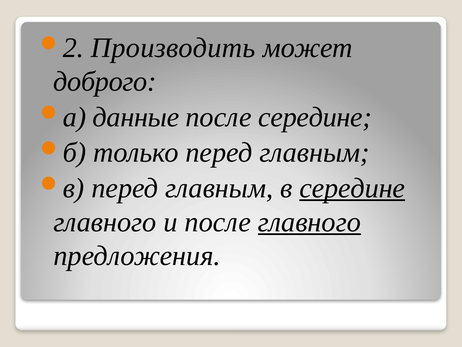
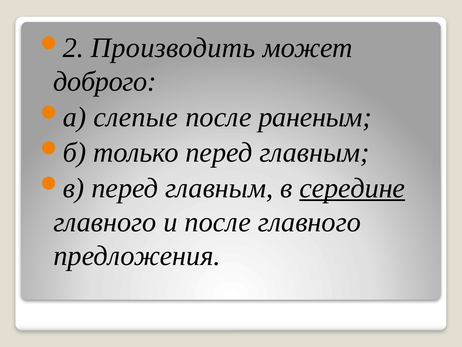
данные: данные -> слепые
после середине: середине -> раненым
главного at (309, 222) underline: present -> none
